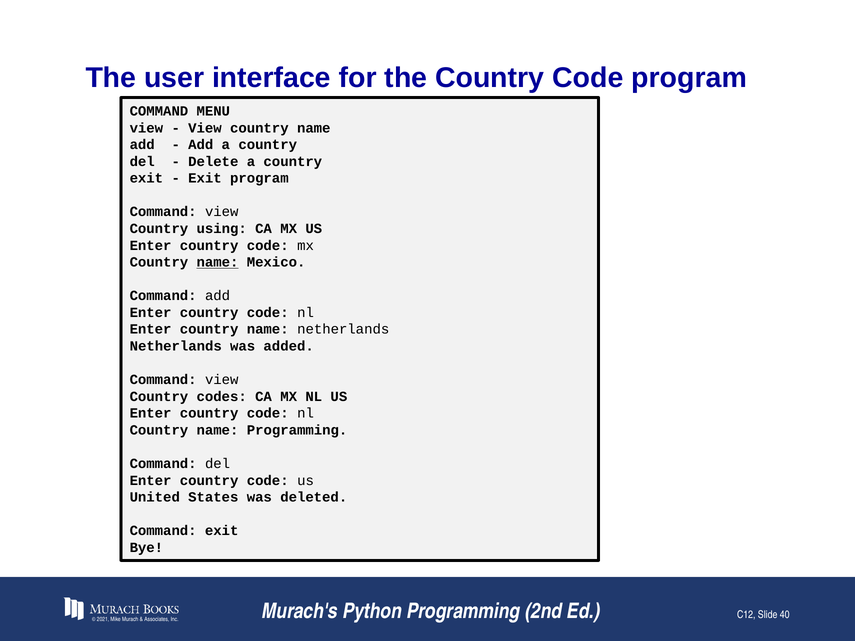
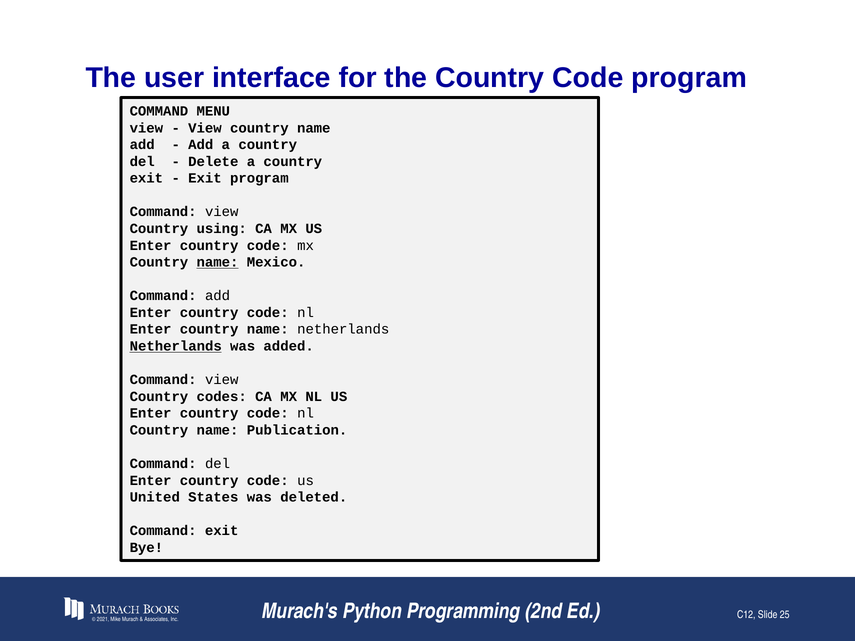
Netherlands at (176, 346) underline: none -> present
name Programming: Programming -> Publication
40: 40 -> 25
